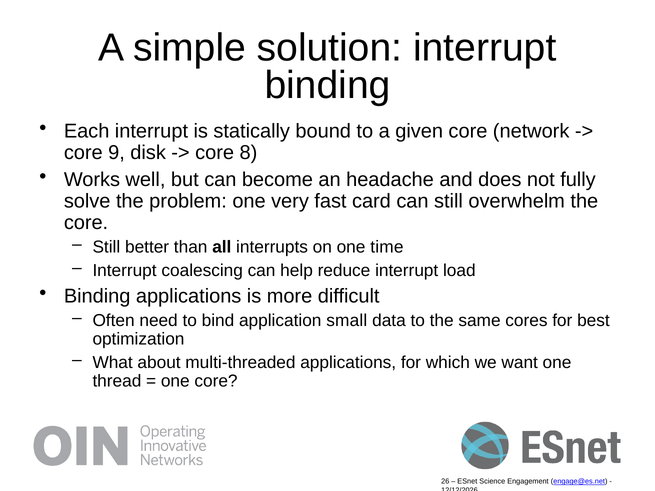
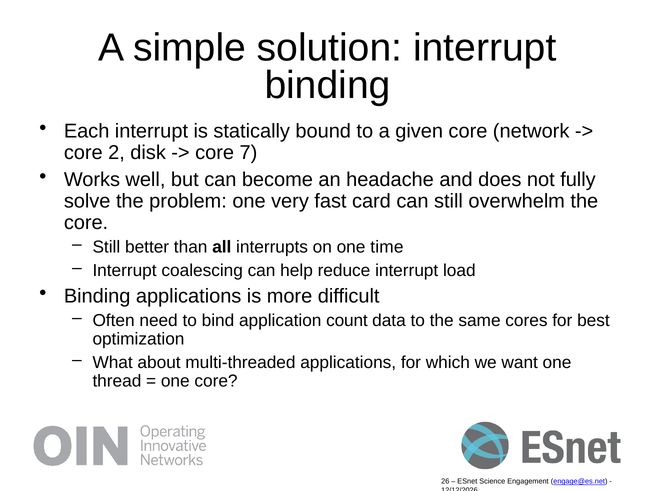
9: 9 -> 2
8: 8 -> 7
small: small -> count
